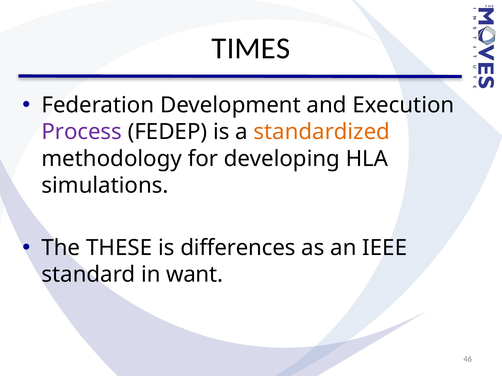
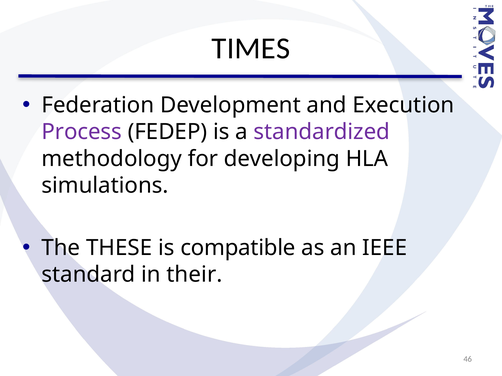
standardized colour: orange -> purple
differences: differences -> compatible
want: want -> their
